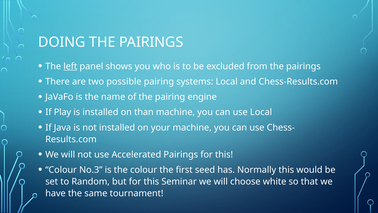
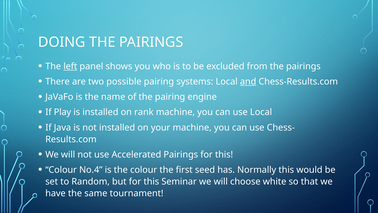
and underline: none -> present
than: than -> rank
No.3: No.3 -> No.4
